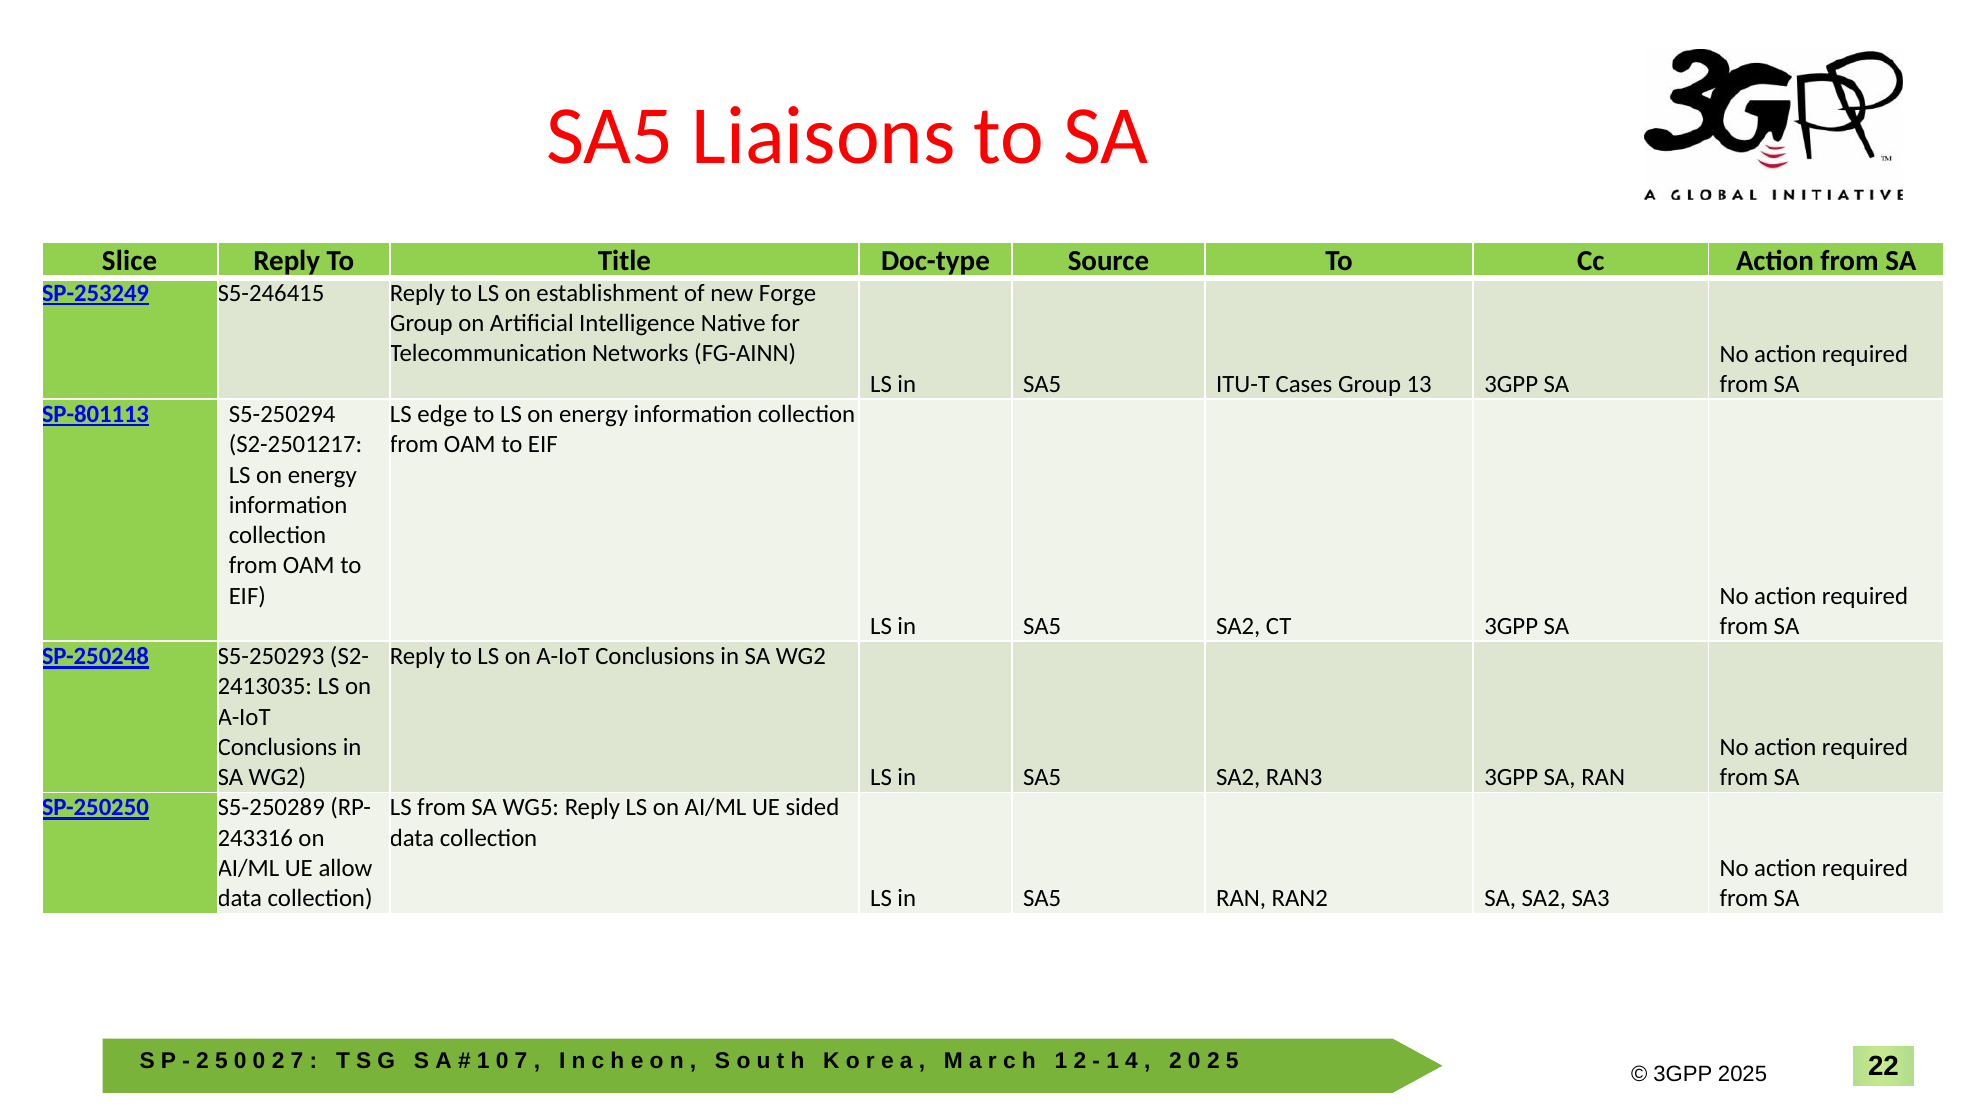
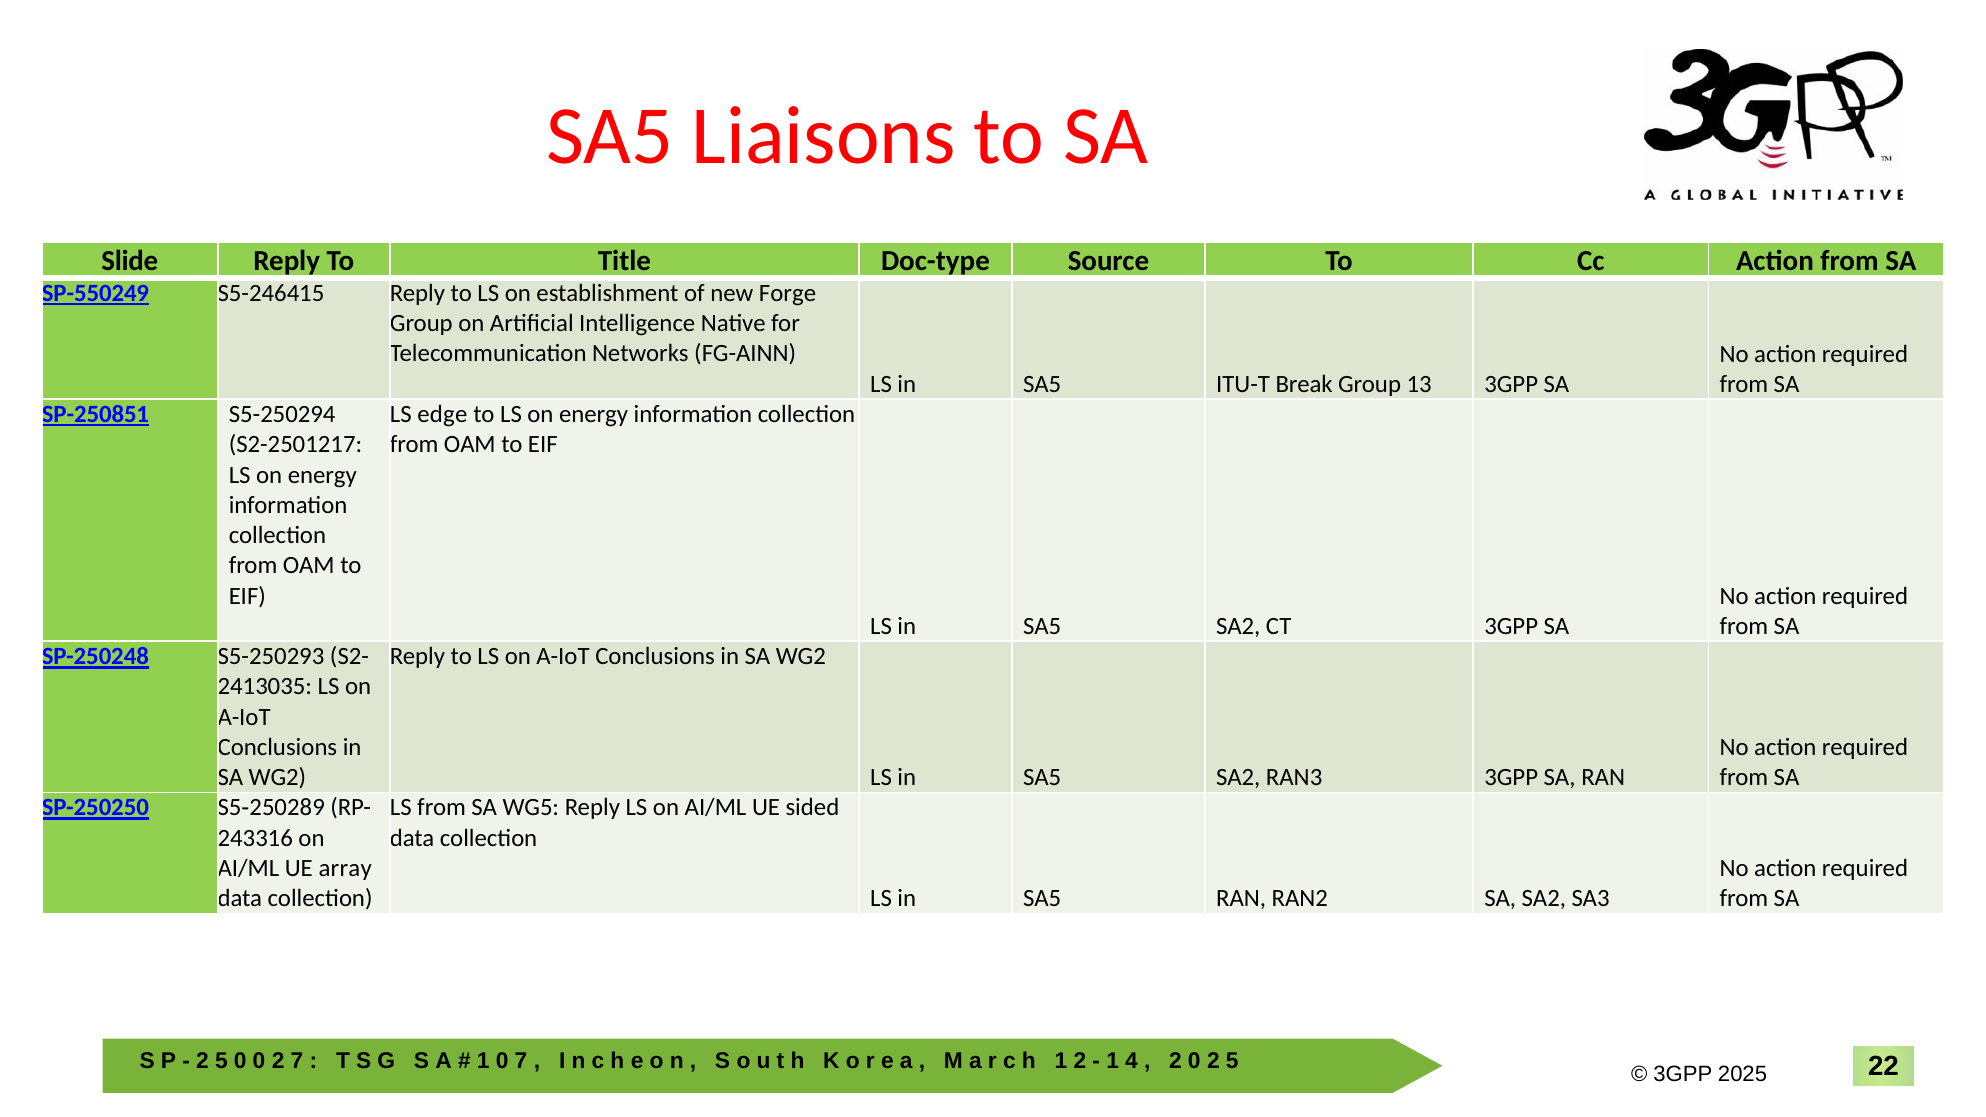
Slice: Slice -> Slide
SP-253249: SP-253249 -> SP-550249
Cases: Cases -> Break
SP-801113: SP-801113 -> SP-250851
allow: allow -> array
